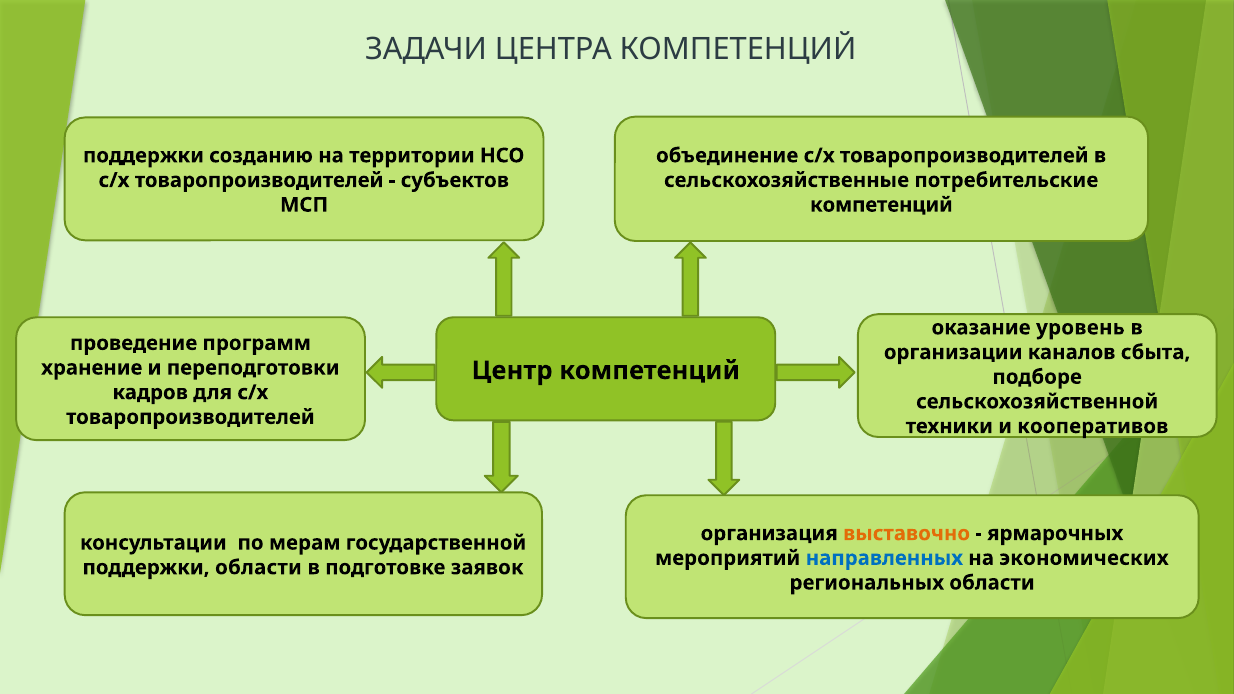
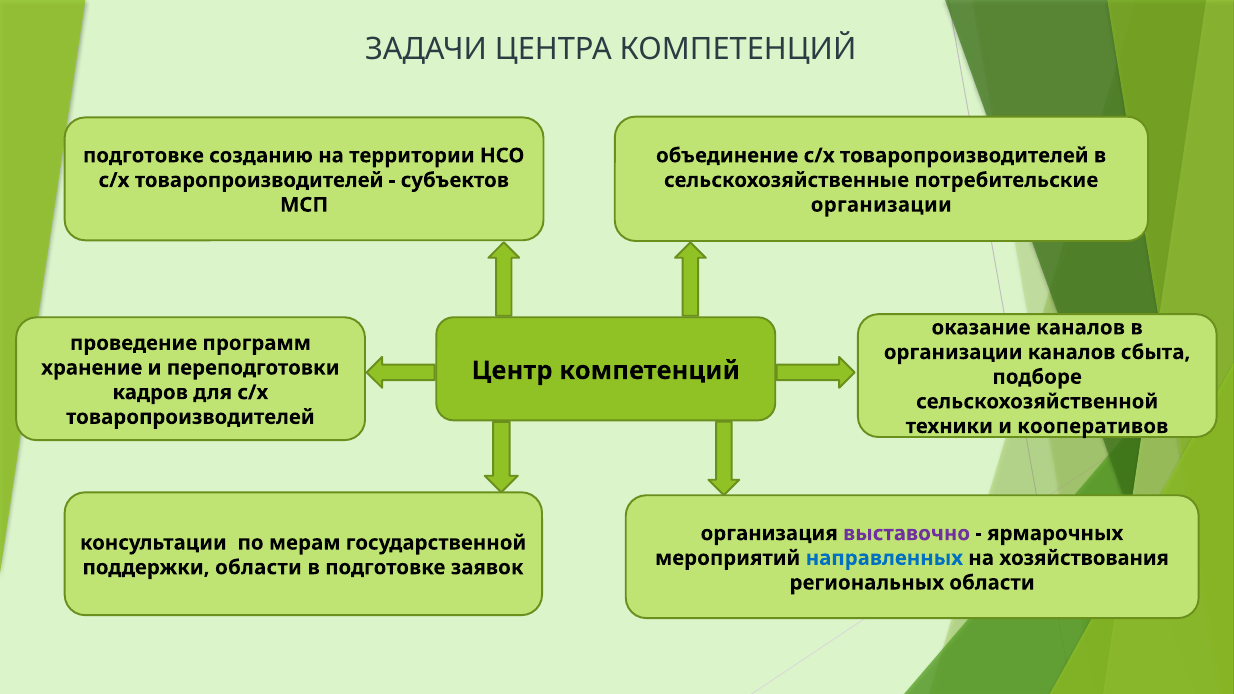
поддержки at (143, 156): поддержки -> подготовке
компетенций at (881, 205): компетенций -> организации
оказание уровень: уровень -> каналов
выставочно colour: orange -> purple
экономических: экономических -> хозяйствования
